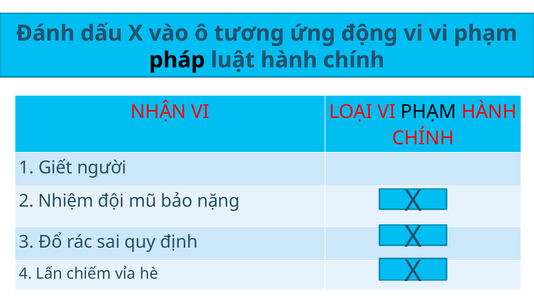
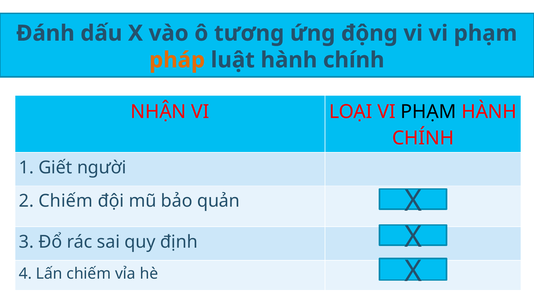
pháp colour: black -> orange
2 Nhiệm: Nhiệm -> Chiếm
nặng: nặng -> quản
